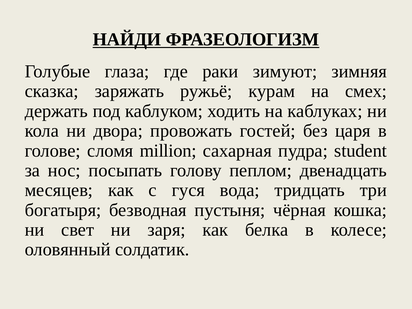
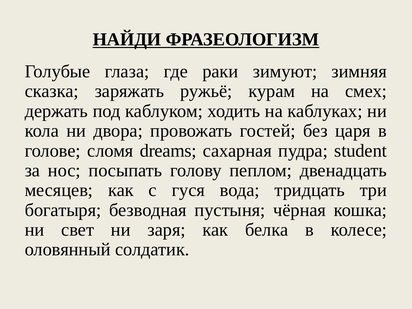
million: million -> dreams
